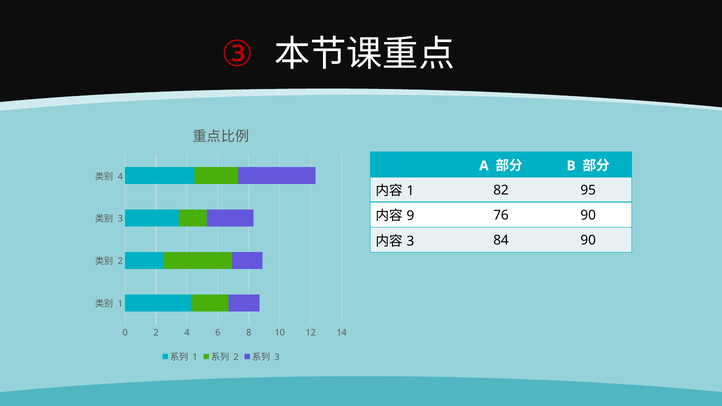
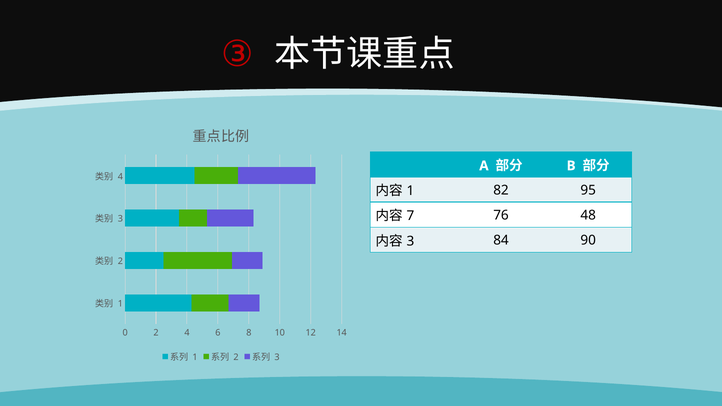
9: 9 -> 7
76 90: 90 -> 48
